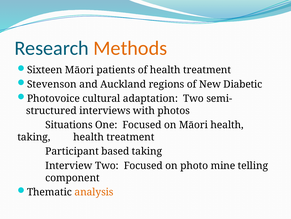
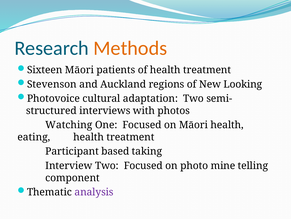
Diabetic: Diabetic -> Looking
Situations: Situations -> Watching
taking at (34, 137): taking -> eating
analysis colour: orange -> purple
